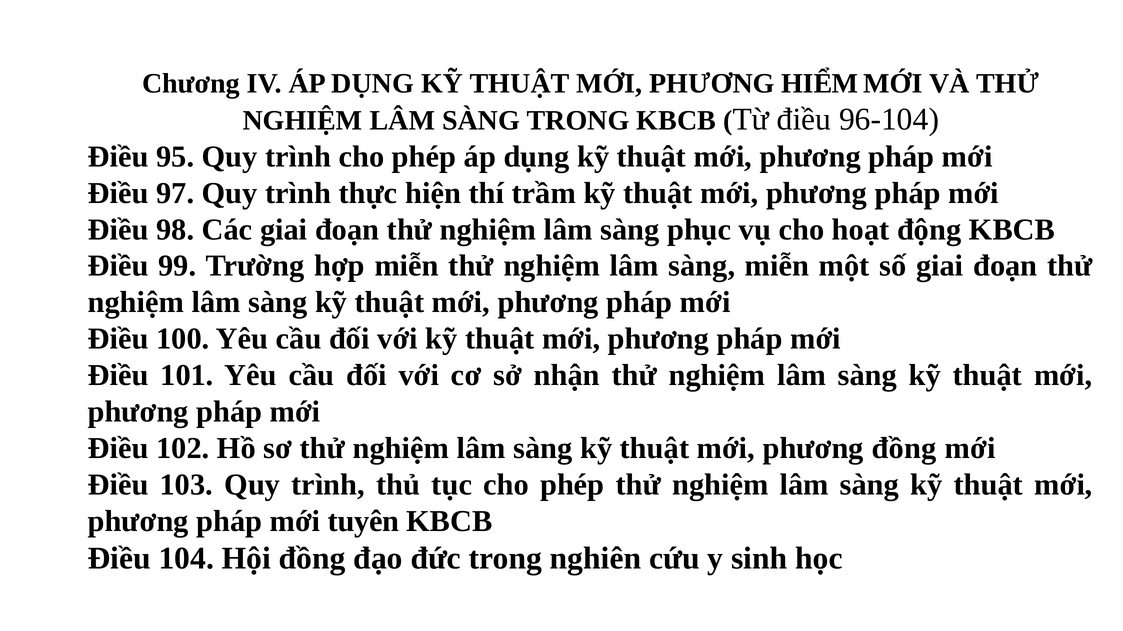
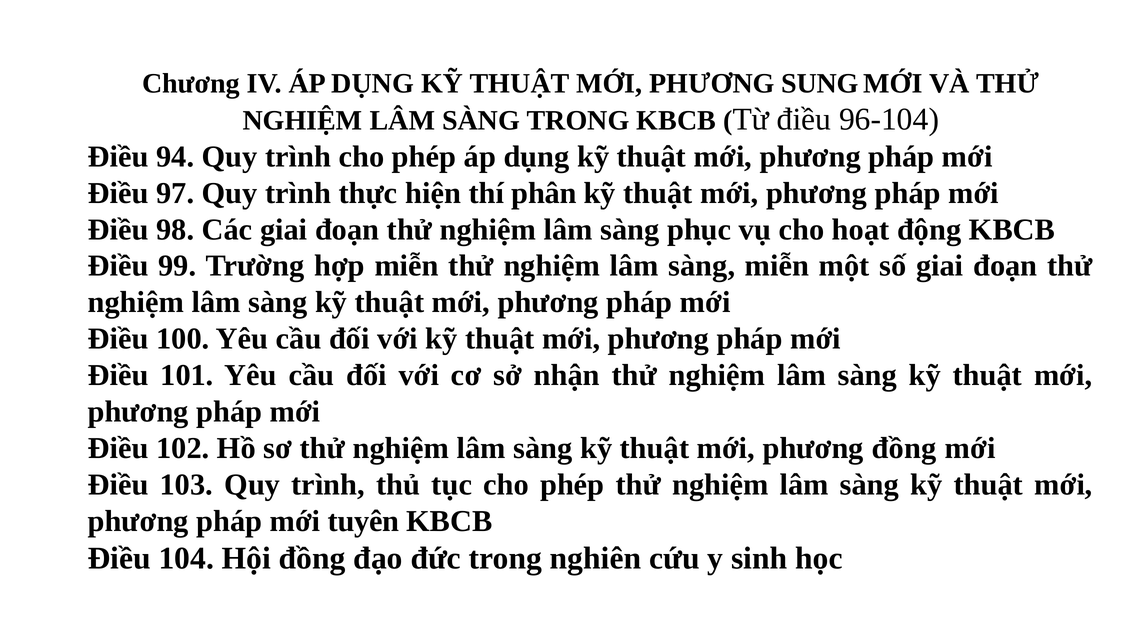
HIỂM: HIỂM -> SUNG
95: 95 -> 94
trầm: trầm -> phân
